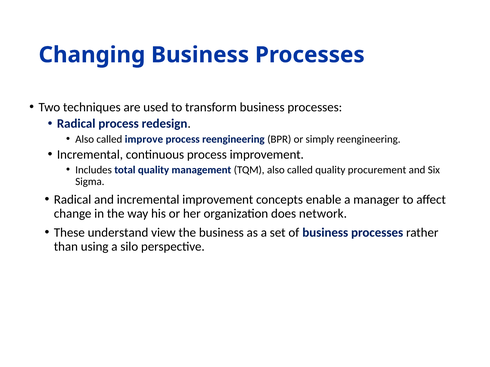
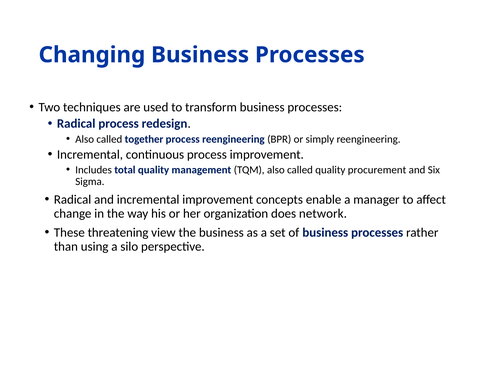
improve: improve -> together
understand: understand -> threatening
